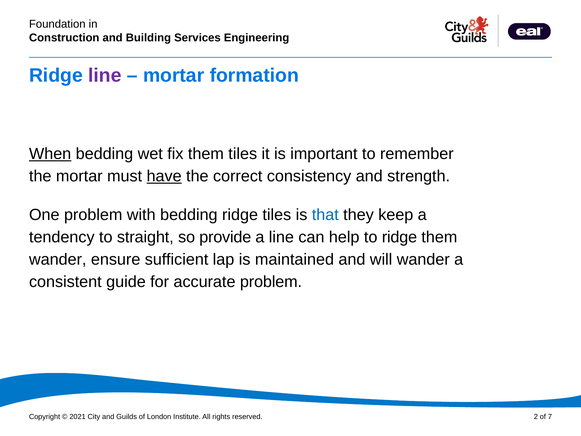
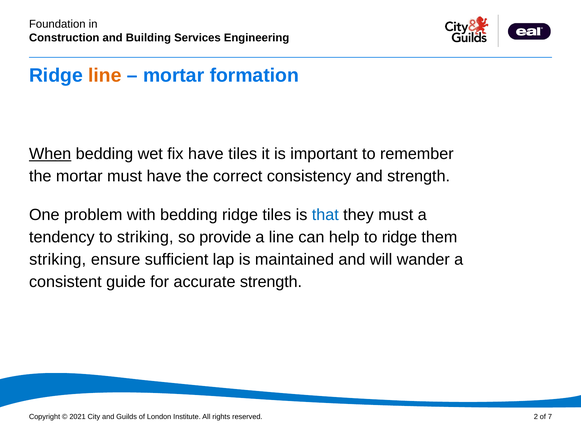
line at (105, 75) colour: purple -> orange
fix them: them -> have
have at (164, 176) underline: present -> none
they keep: keep -> must
to straight: straight -> striking
wander at (58, 259): wander -> striking
accurate problem: problem -> strength
